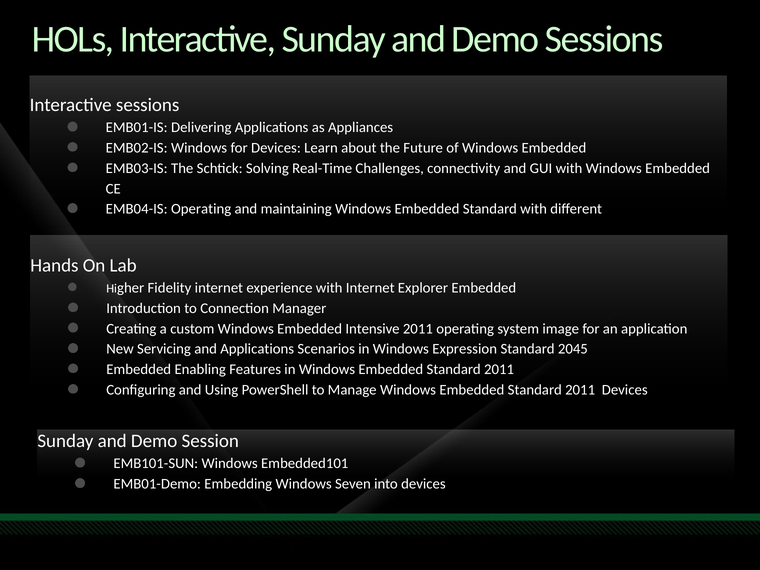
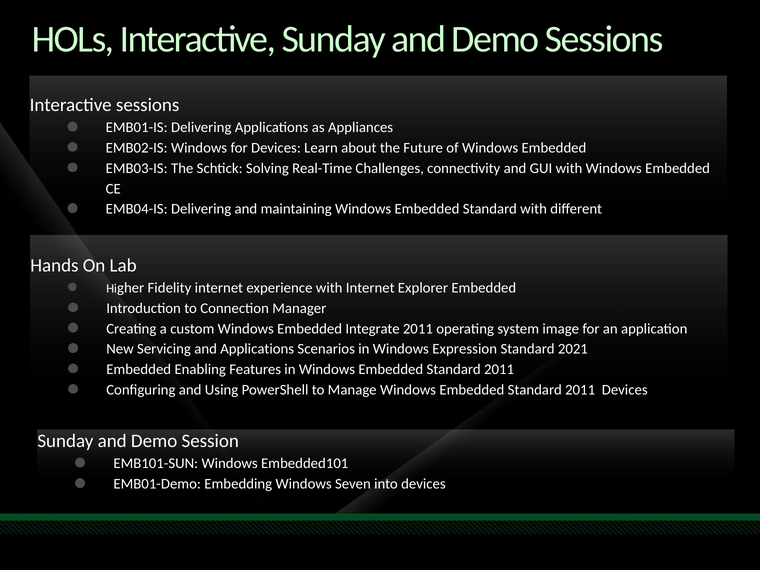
EMB04-IS Operating: Operating -> Delivering
Intensive: Intensive -> Integrate
2045: 2045 -> 2021
